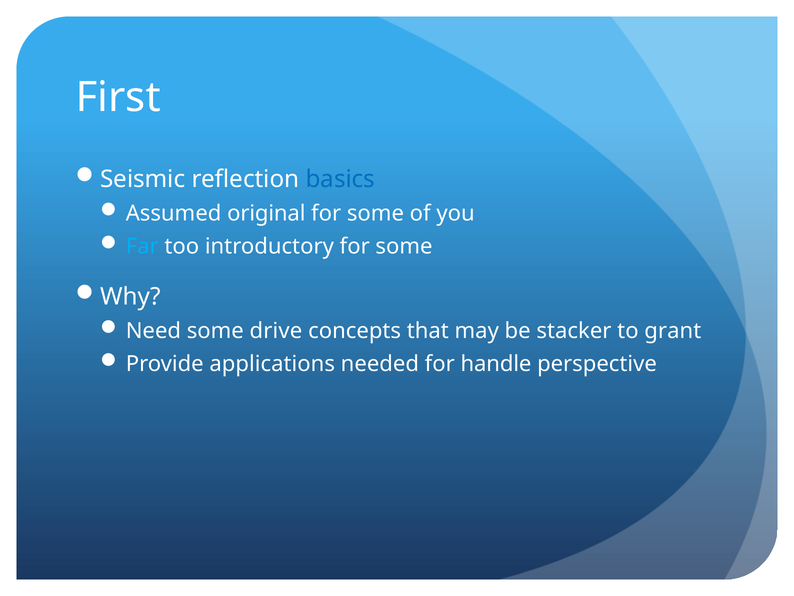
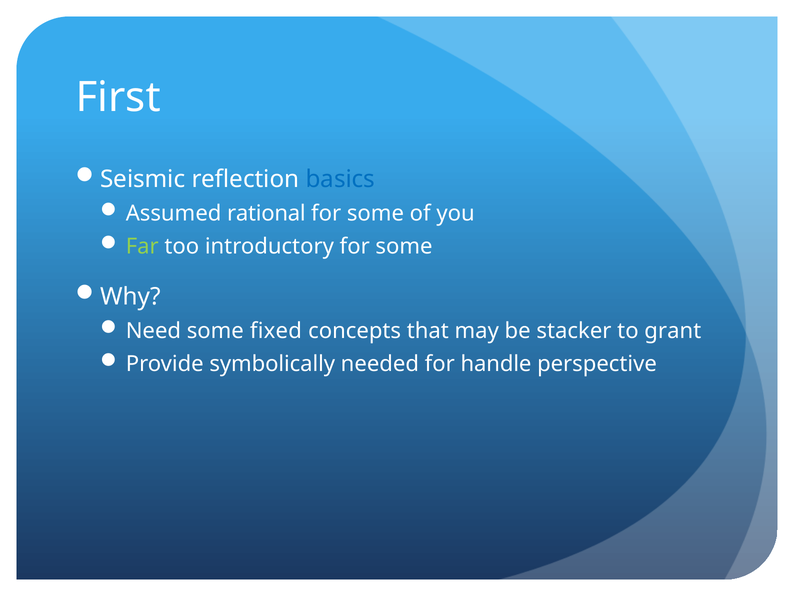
original: original -> rational
Far colour: light blue -> light green
drive: drive -> fixed
applications: applications -> symbolically
